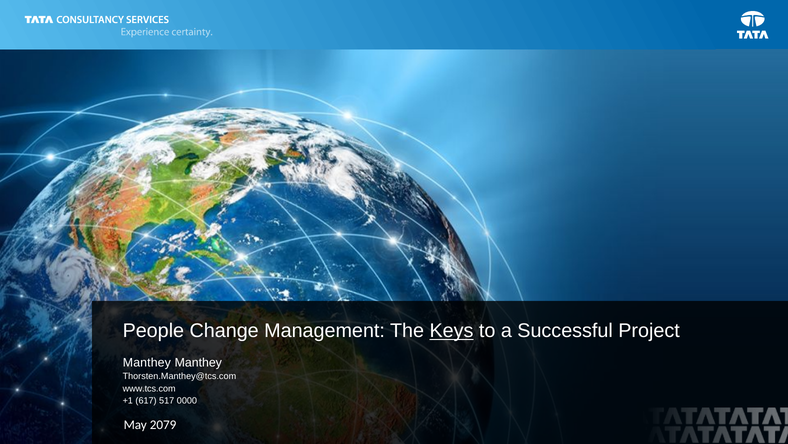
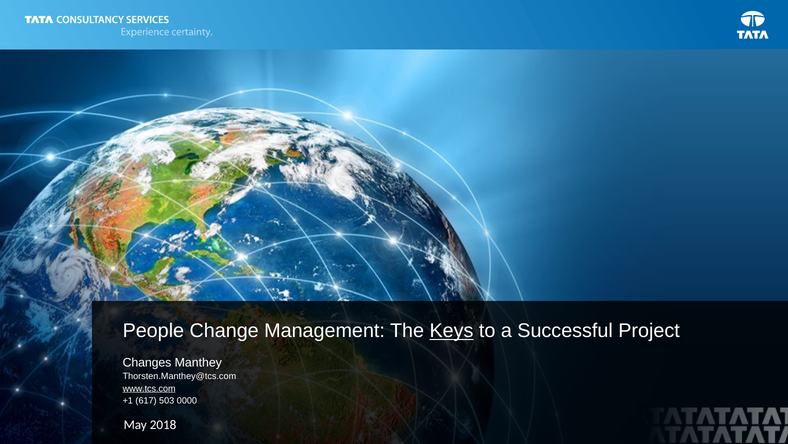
Manthey at (147, 363): Manthey -> Changes
www.tcs.com underline: none -> present
517: 517 -> 503
2079: 2079 -> 2018
